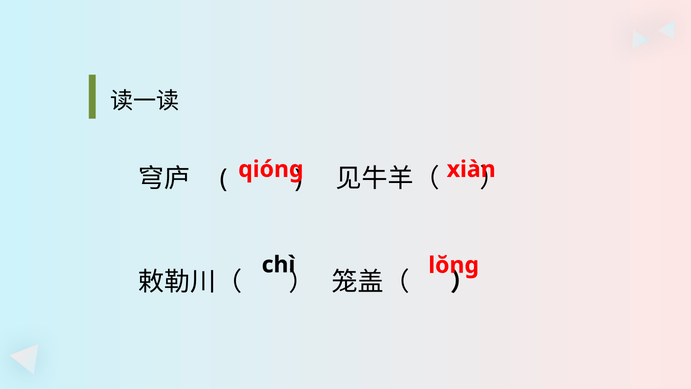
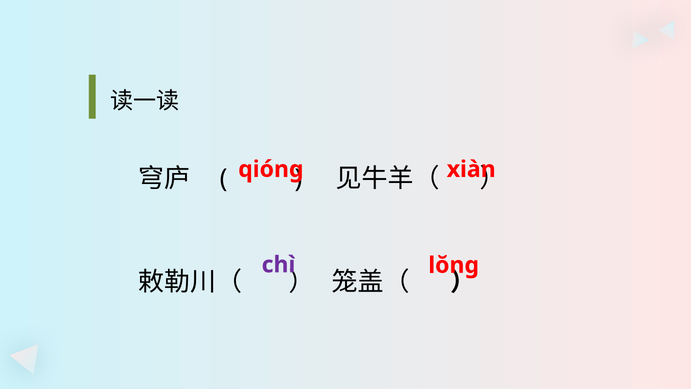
chì colour: black -> purple
